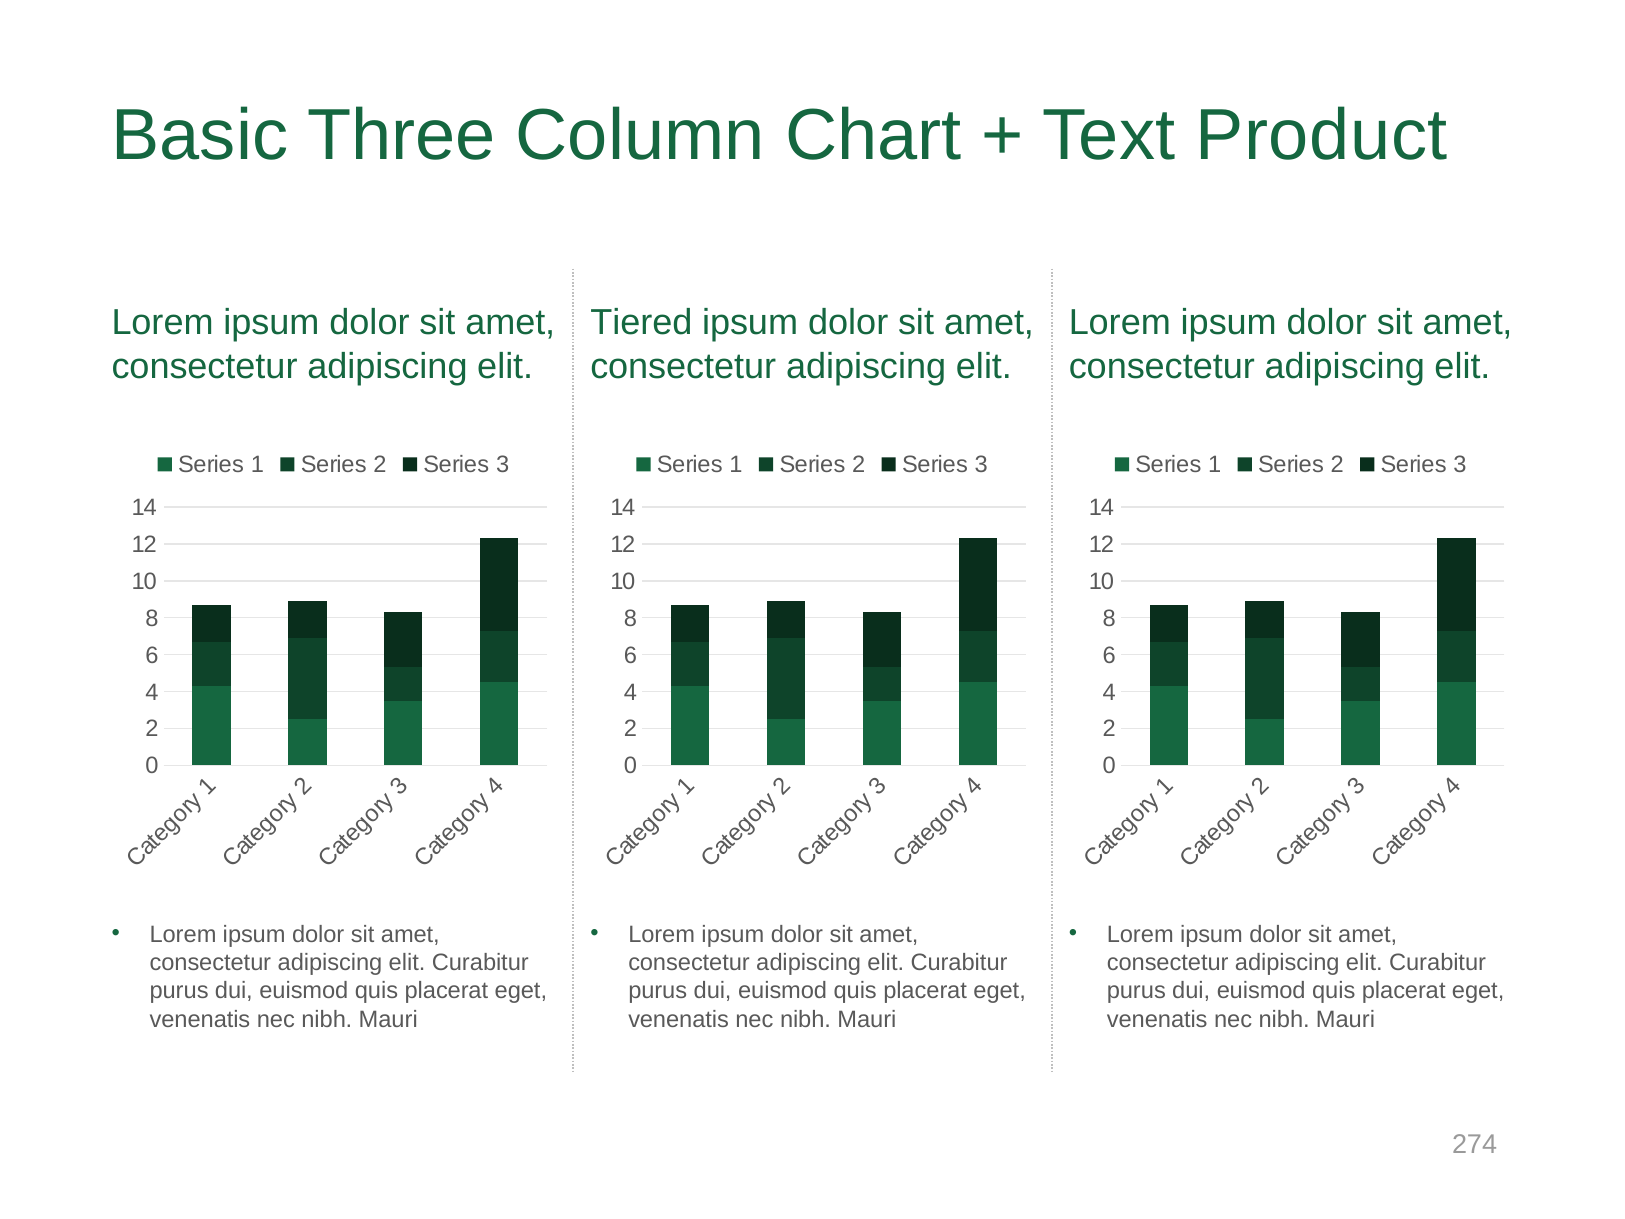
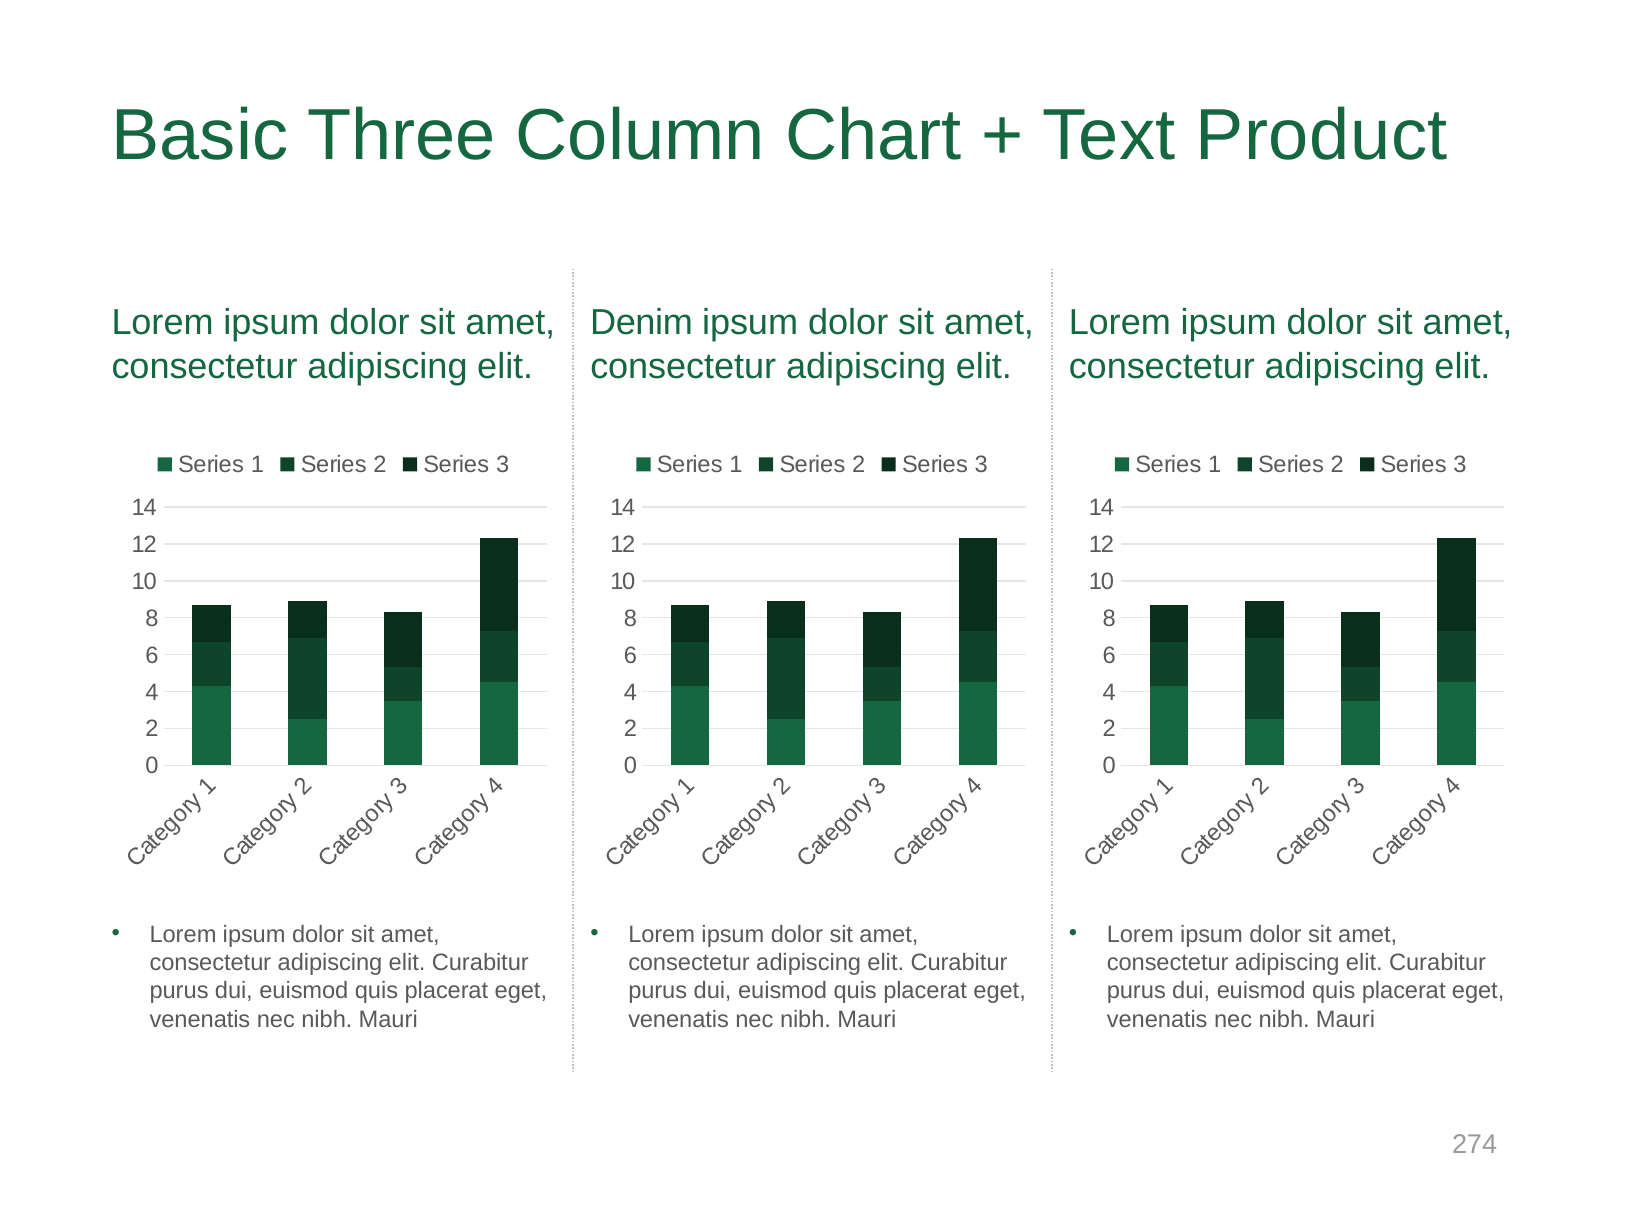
Tiered: Tiered -> Denim
